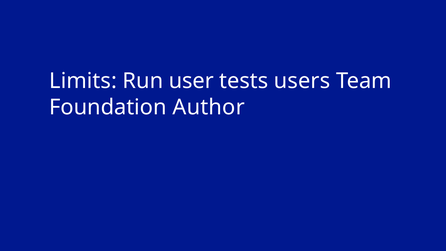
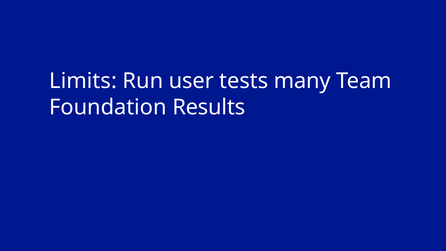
users: users -> many
Author: Author -> Results
